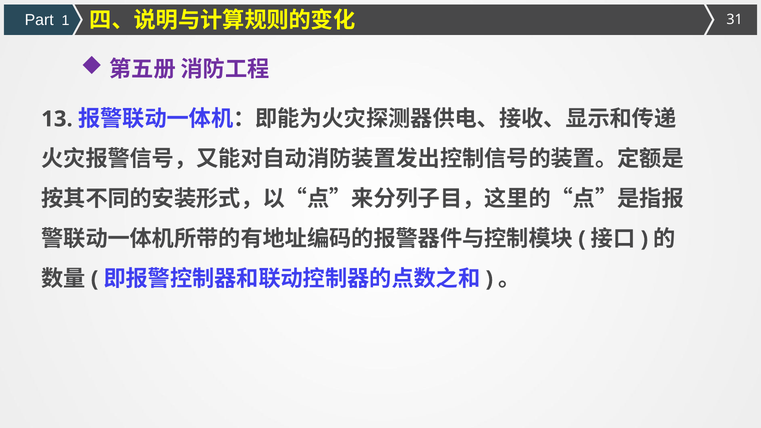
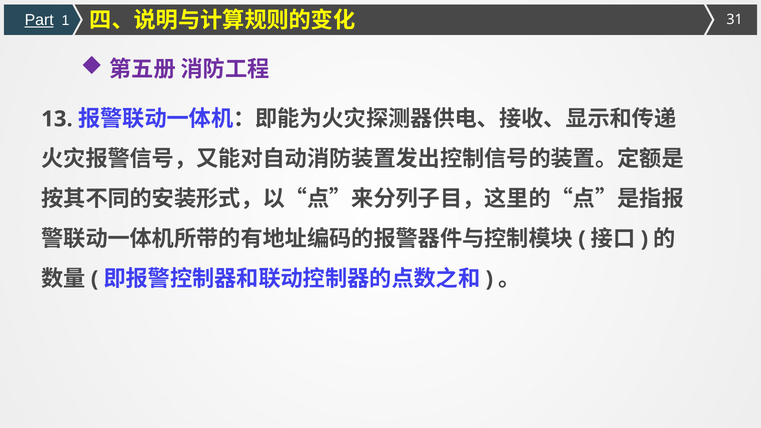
Part underline: none -> present
